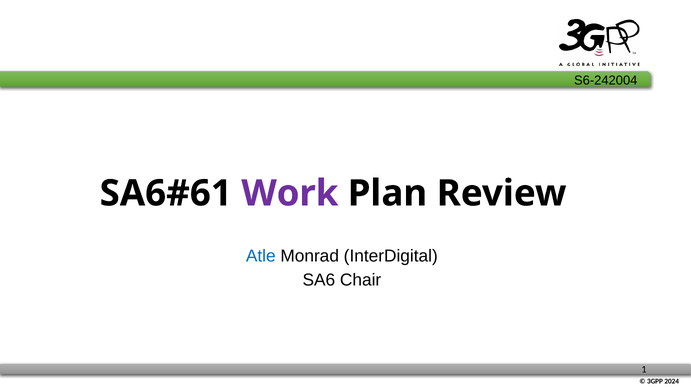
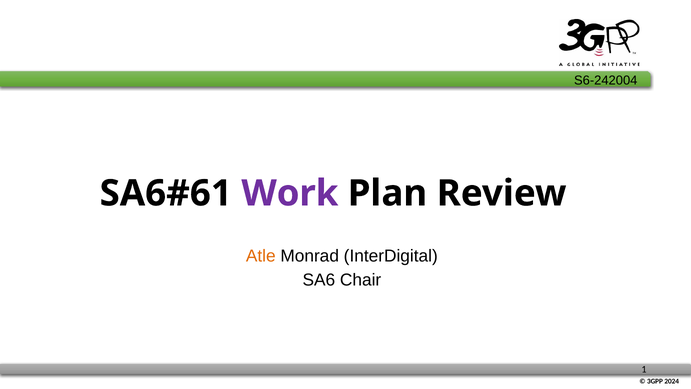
Atle colour: blue -> orange
